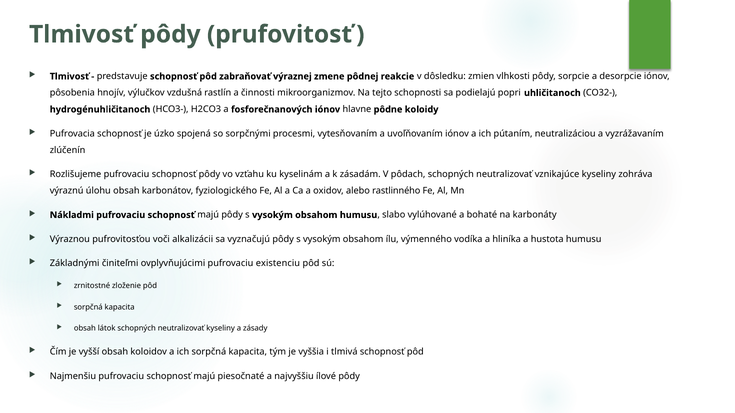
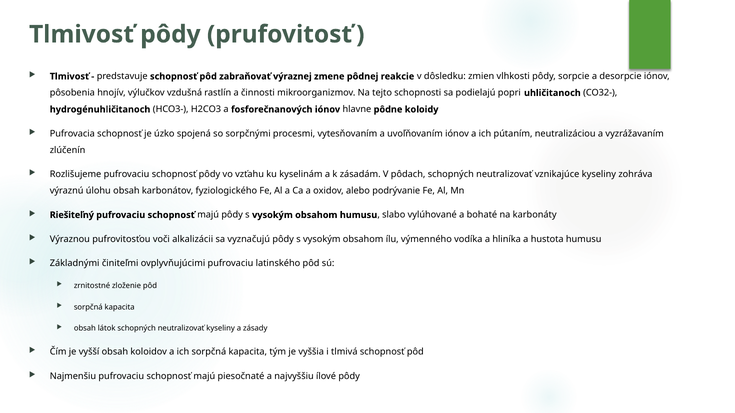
rastlinného: rastlinného -> podrývanie
Nákladmi: Nákladmi -> Riešiteľný
existenciu: existenciu -> latinského
